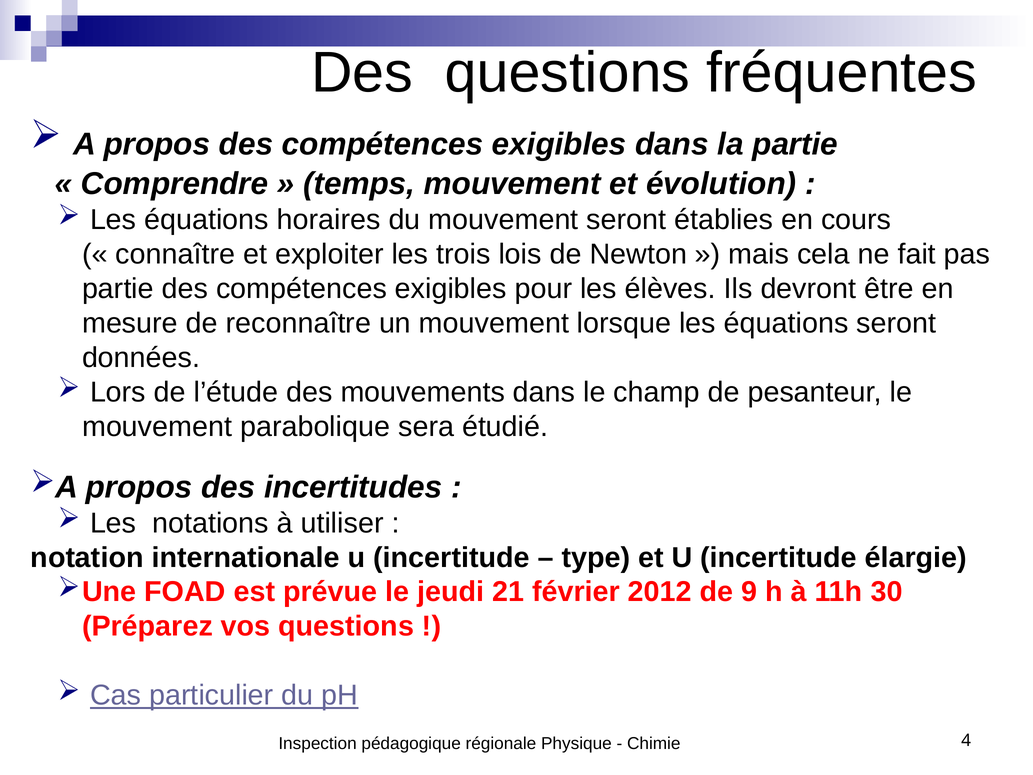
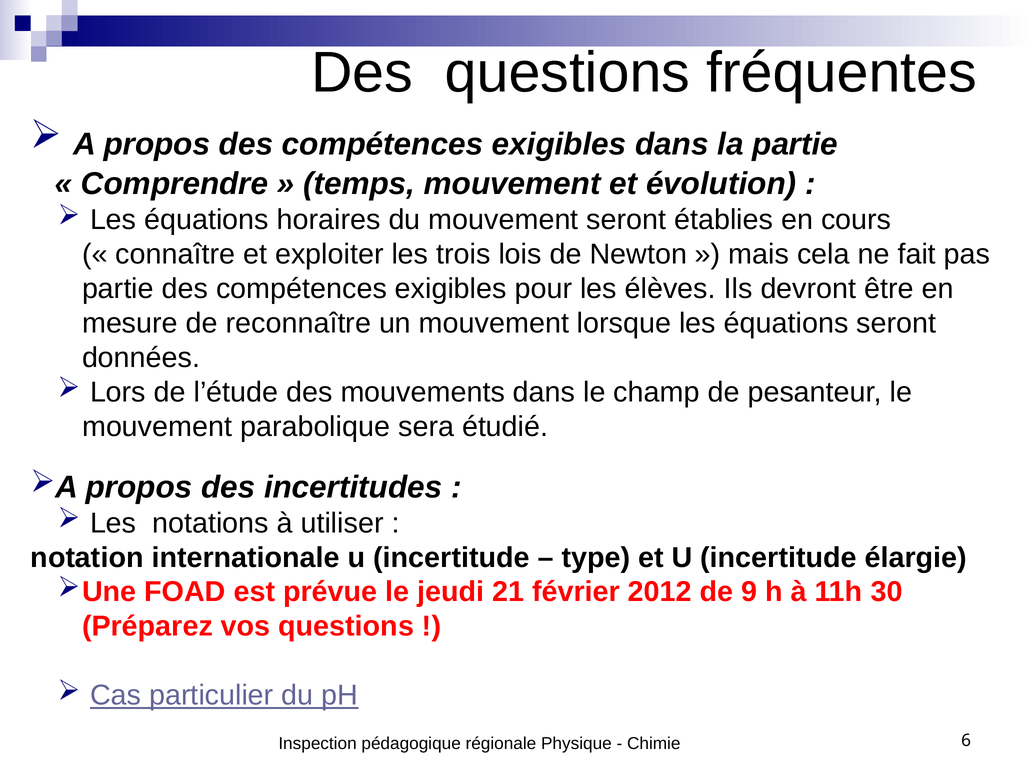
4: 4 -> 6
